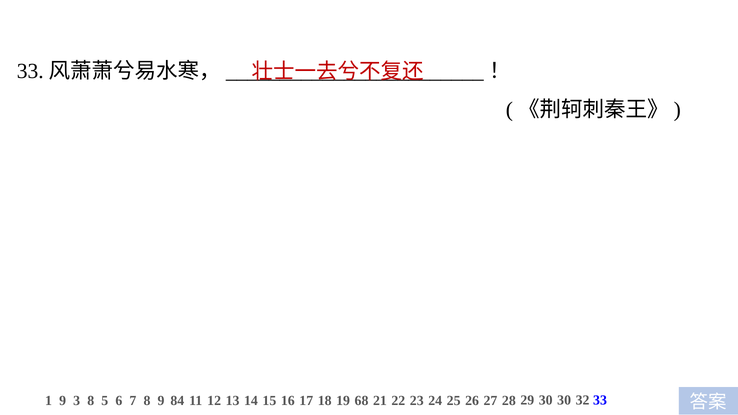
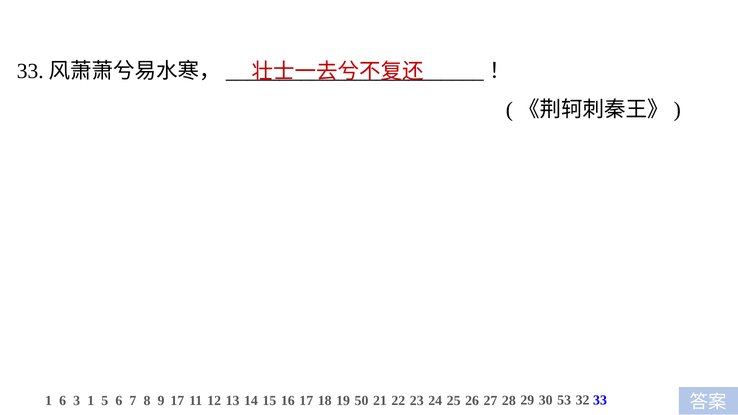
1 9: 9 -> 6
3 8: 8 -> 1
9 84: 84 -> 17
68: 68 -> 50
30 30: 30 -> 53
